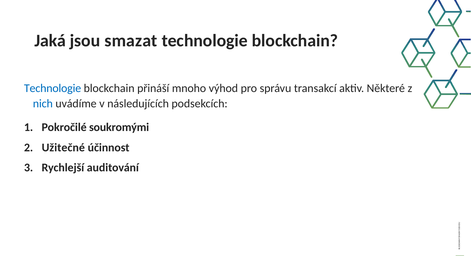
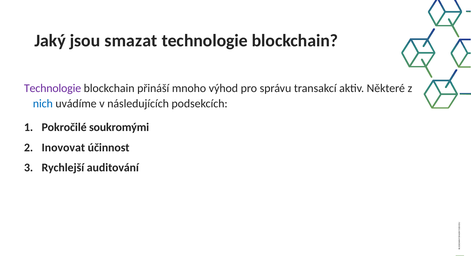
Jaká: Jaká -> Jaký
Technologie at (53, 88) colour: blue -> purple
Užitečné: Užitečné -> Inovovat
